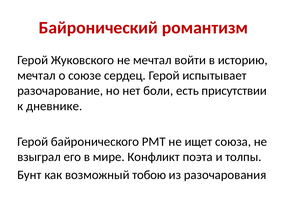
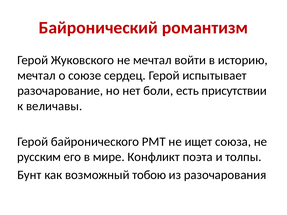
дневнике: дневнике -> величавы
взыграл: взыграл -> русским
